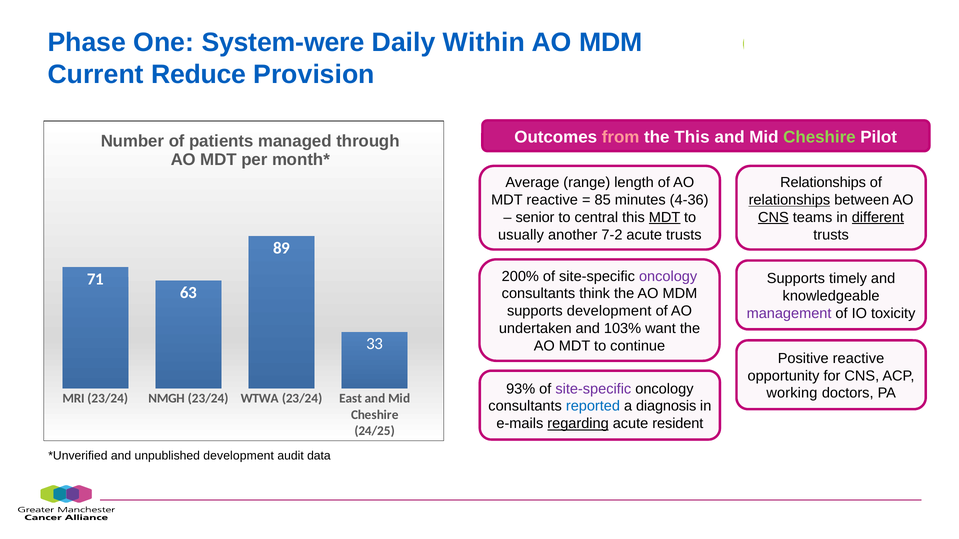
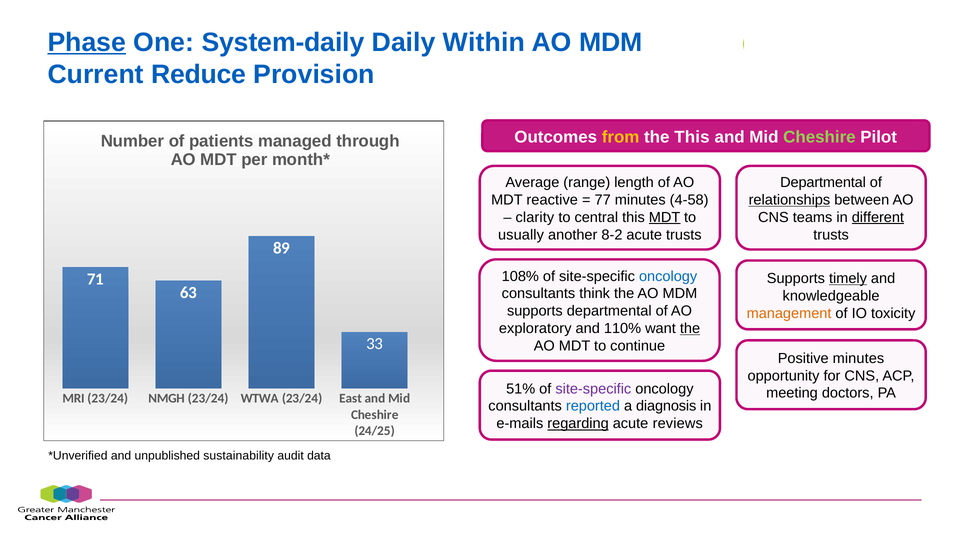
Phase underline: none -> present
System-were: System-were -> System-daily
from colour: pink -> yellow
Relationships at (823, 183): Relationships -> Departmental
85: 85 -> 77
4-36: 4-36 -> 4-58
senior: senior -> clarity
CNS at (773, 218) underline: present -> none
7-2: 7-2 -> 8-2
200%: 200% -> 108%
oncology at (668, 276) colour: purple -> blue
timely underline: none -> present
supports development: development -> departmental
management colour: purple -> orange
undertaken: undertaken -> exploratory
103%: 103% -> 110%
the at (690, 329) underline: none -> present
Positive reactive: reactive -> minutes
93%: 93% -> 51%
working: working -> meeting
resident: resident -> reviews
unpublished development: development -> sustainability
